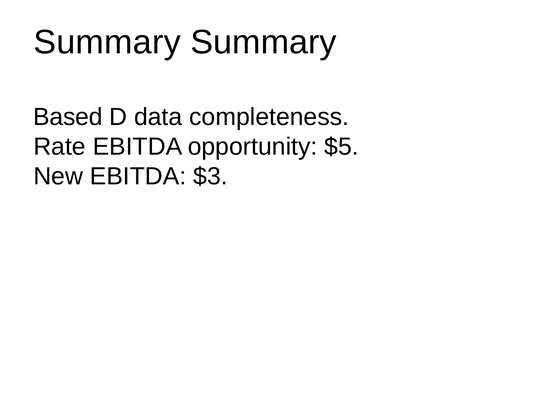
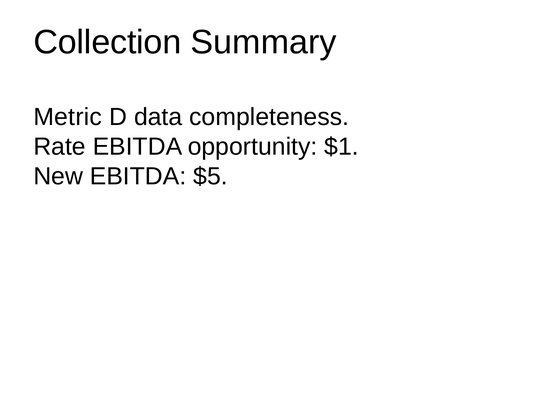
Summary at (107, 42): Summary -> Collection
Based: Based -> Metric
$5: $5 -> $1
$3: $3 -> $5
